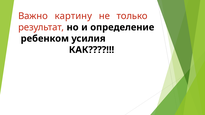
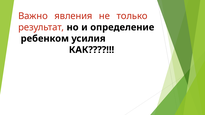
картину: картину -> явления
